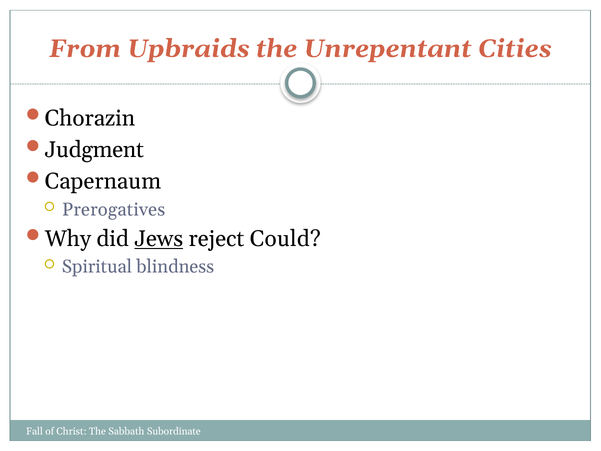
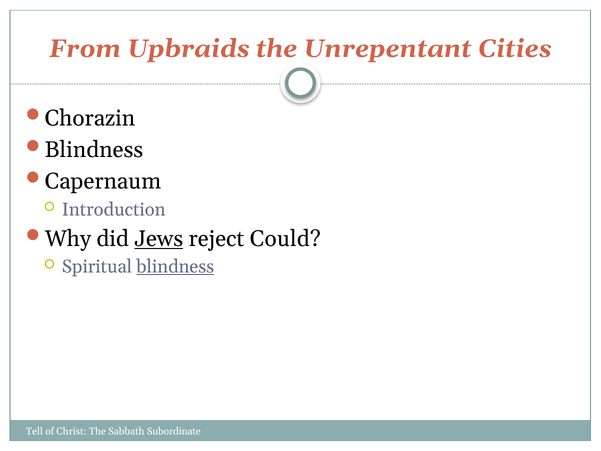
Judgment at (94, 150): Judgment -> Blindness
Prerogatives: Prerogatives -> Introduction
blindness at (175, 267) underline: none -> present
Fall: Fall -> Tell
